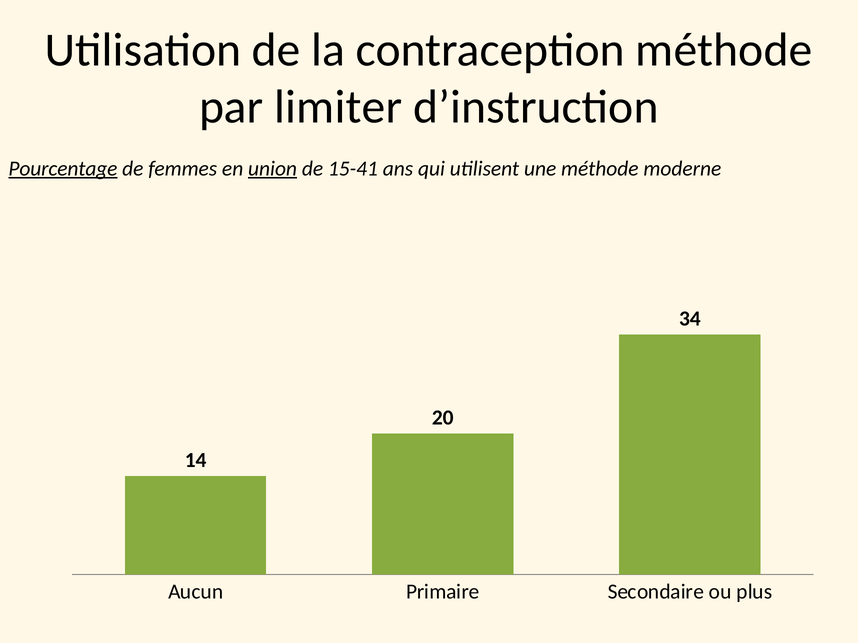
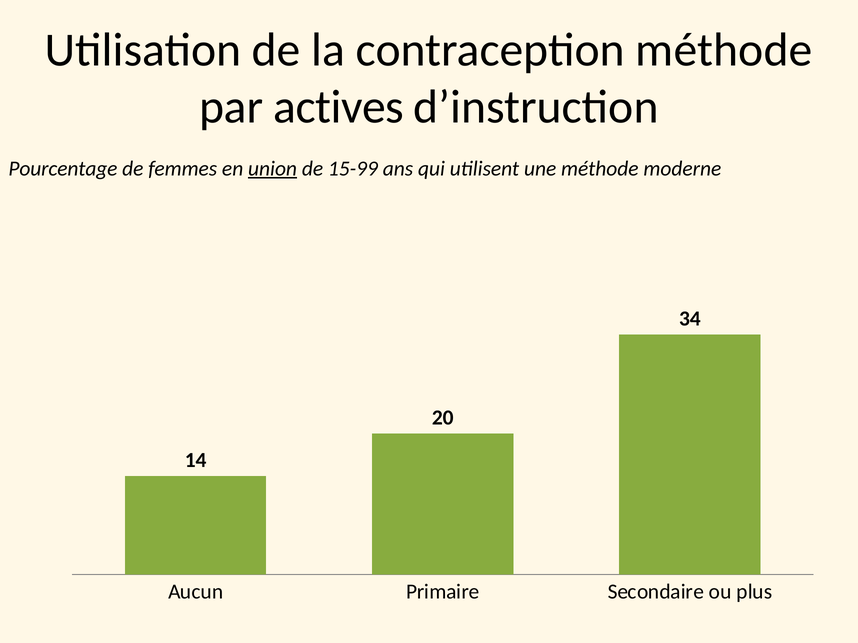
limiter: limiter -> actives
Pourcentage underline: present -> none
15-41: 15-41 -> 15-99
